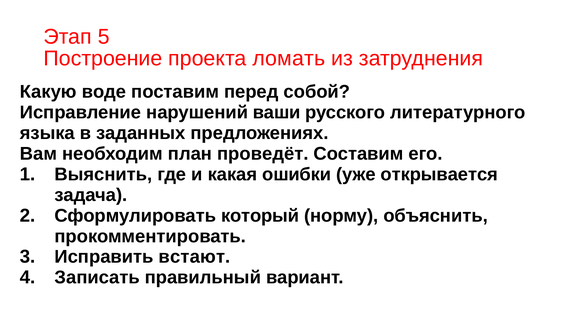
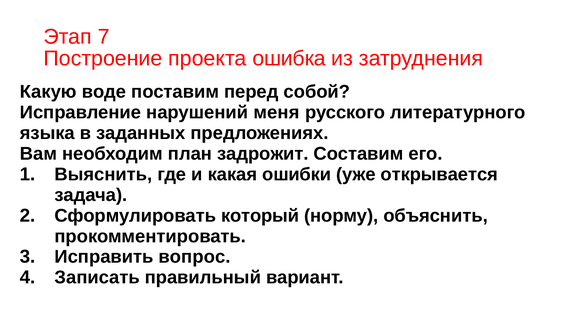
5: 5 -> 7
ломать: ломать -> ошибка
ваши: ваши -> меня
проведёт: проведёт -> задрожит
встают: встают -> вопрос
